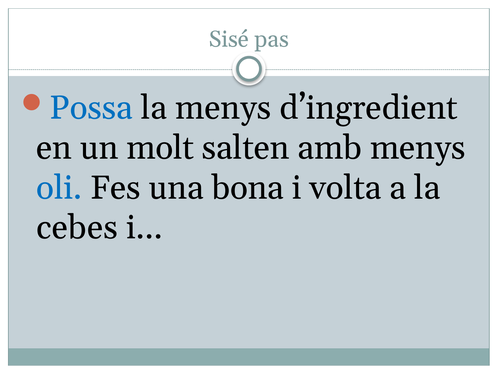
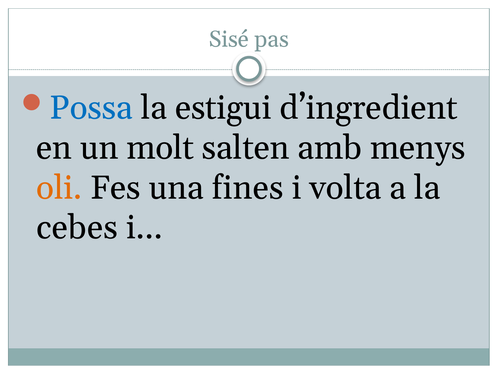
la menys: menys -> estigui
oli colour: blue -> orange
bona: bona -> fines
